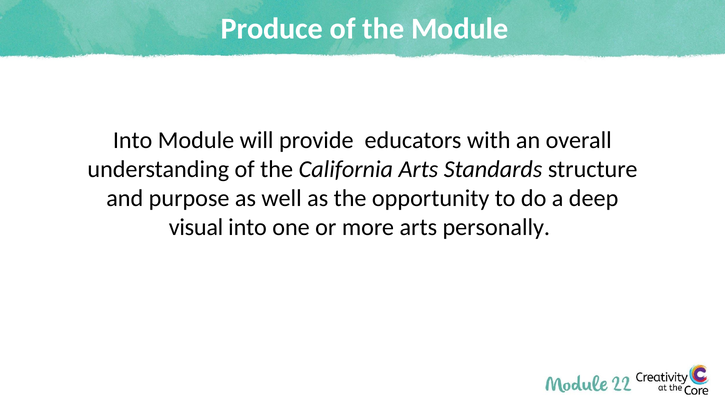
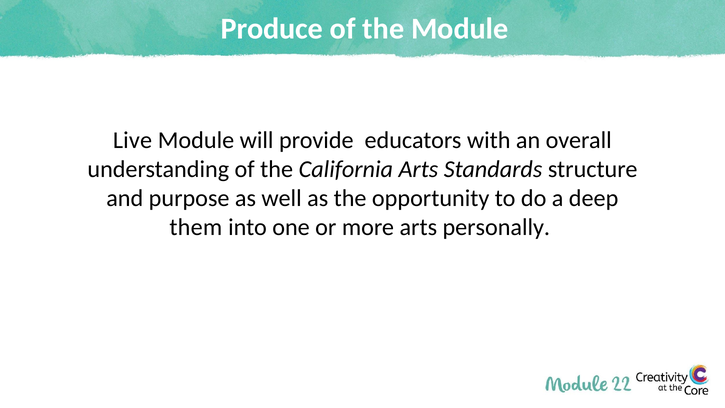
Into at (133, 140): Into -> Live
visual: visual -> them
